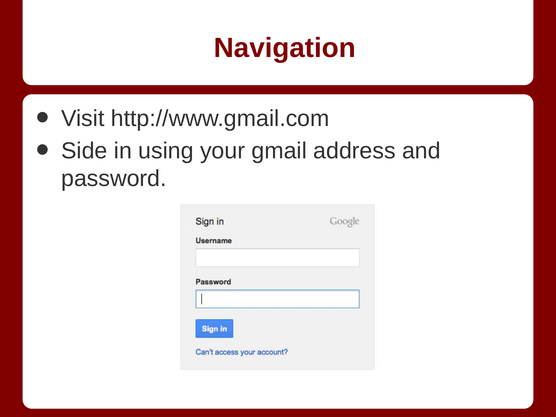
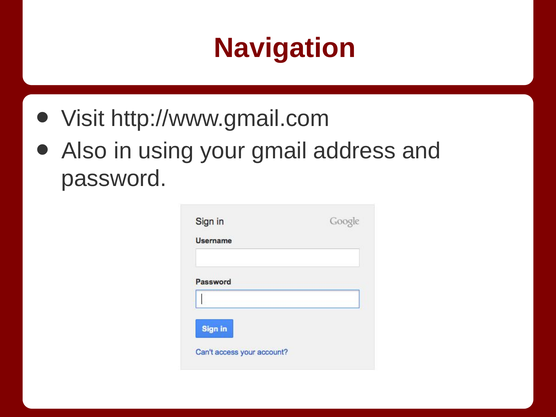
Side: Side -> Also
